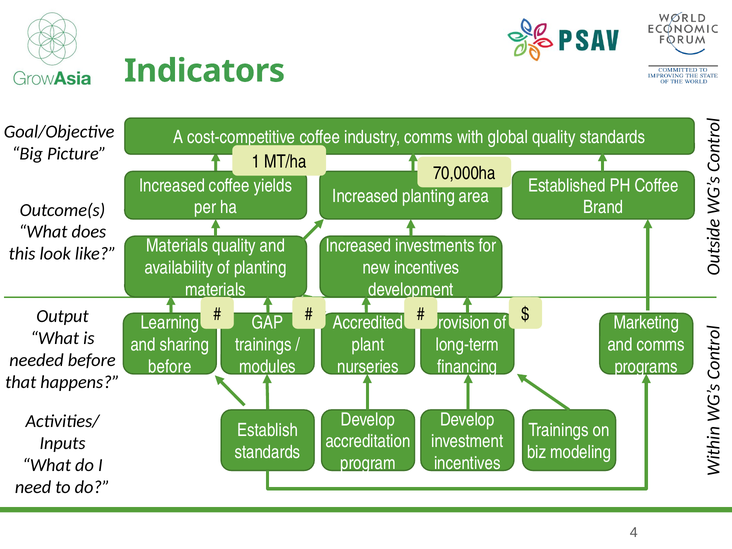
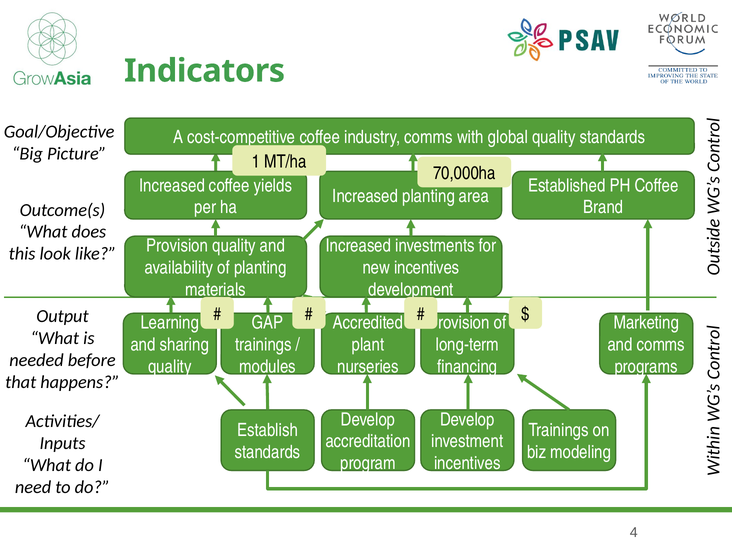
Materials at (177, 246): Materials -> Provision
before at (170, 367): before -> quality
